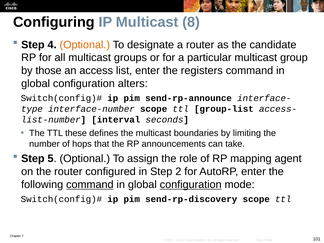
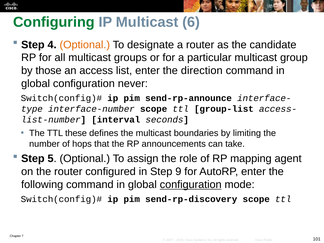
Configuring colour: black -> green
8: 8 -> 6
registers: registers -> direction
alters: alters -> never
2: 2 -> 9
command at (90, 185) underline: present -> none
